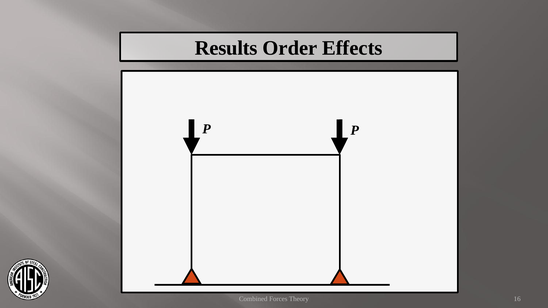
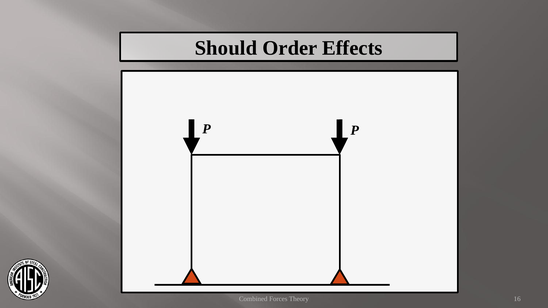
Results: Results -> Should
